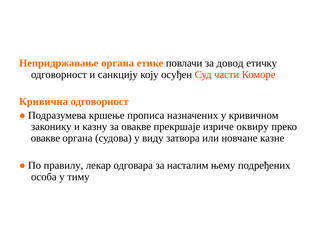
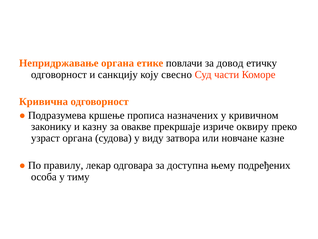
осуђен: осуђен -> свесно
овакве at (45, 138): овакве -> узраст
насталим: насталим -> доступна
